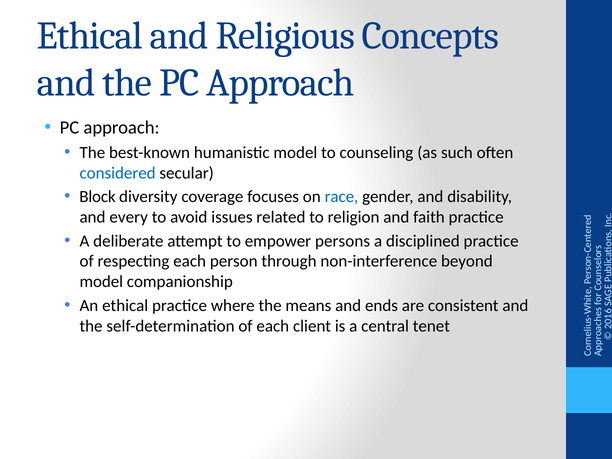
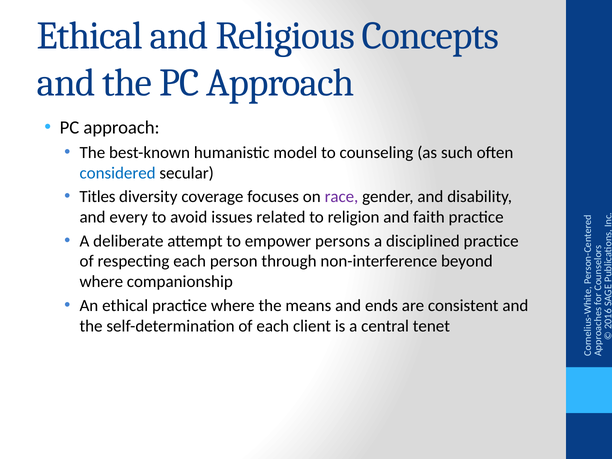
Block: Block -> Titles
race colour: blue -> purple
model at (101, 282): model -> where
